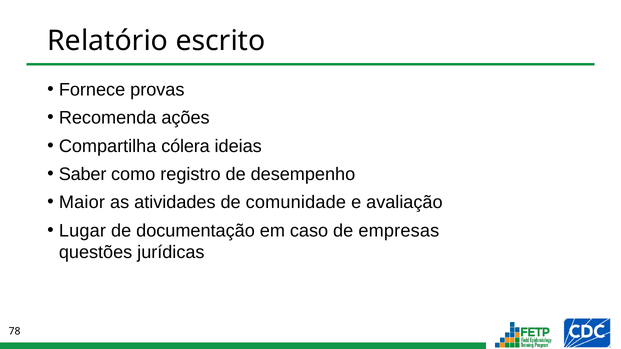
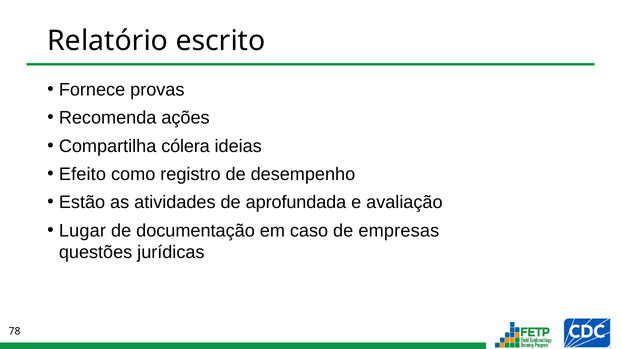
Saber: Saber -> Efeito
Maior: Maior -> Estão
comunidade: comunidade -> aprofundada
